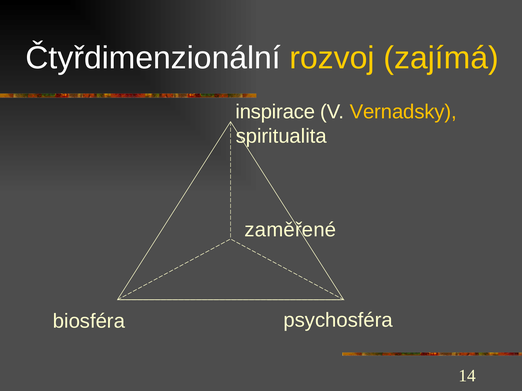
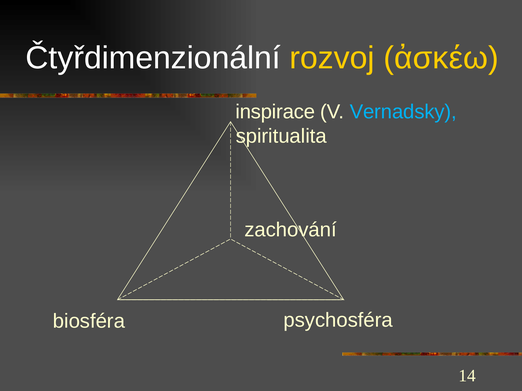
zajímá: zajímá -> ἀσκέω
Vernadsky colour: yellow -> light blue
zaměřené: zaměřené -> zachování
